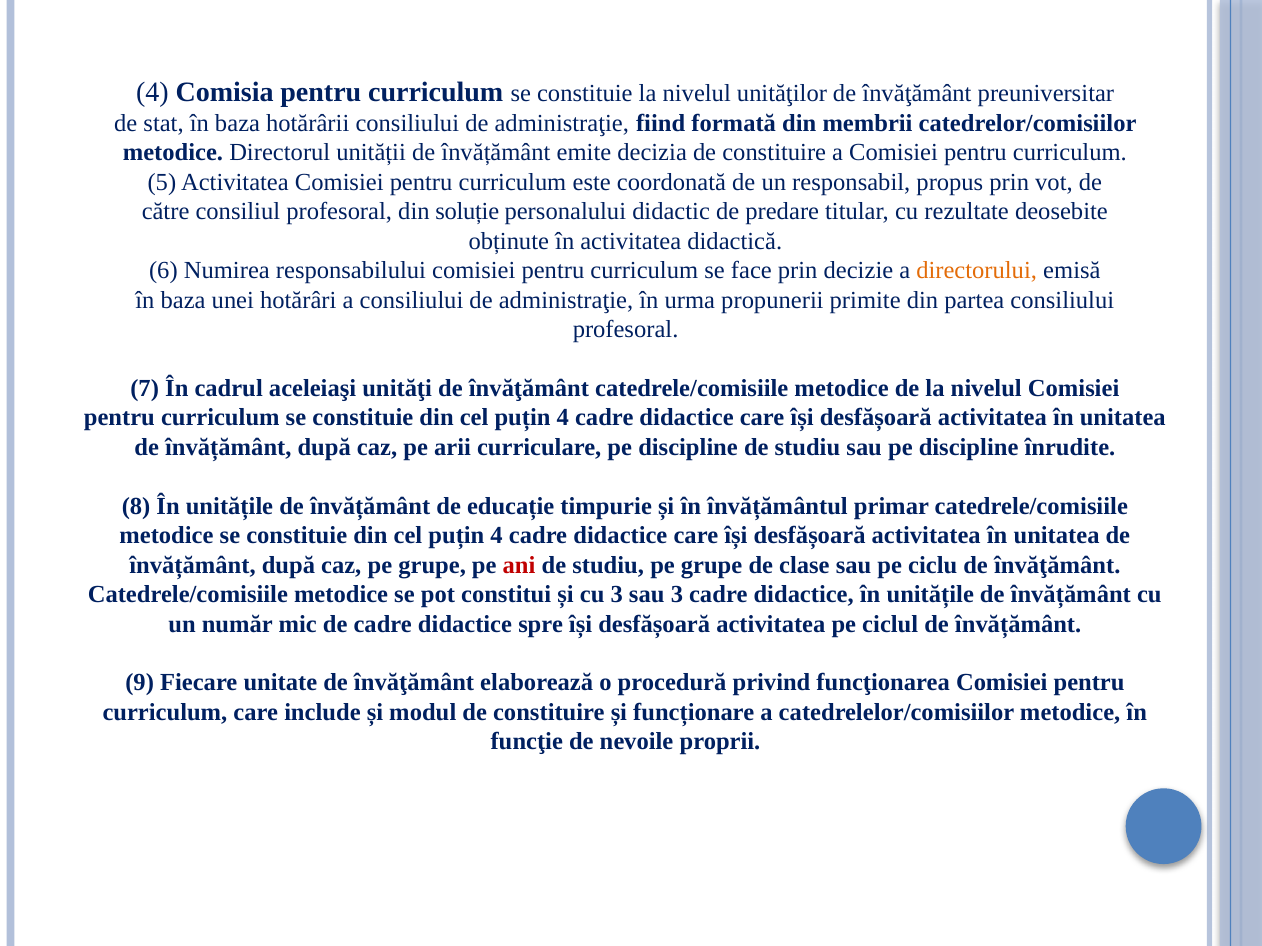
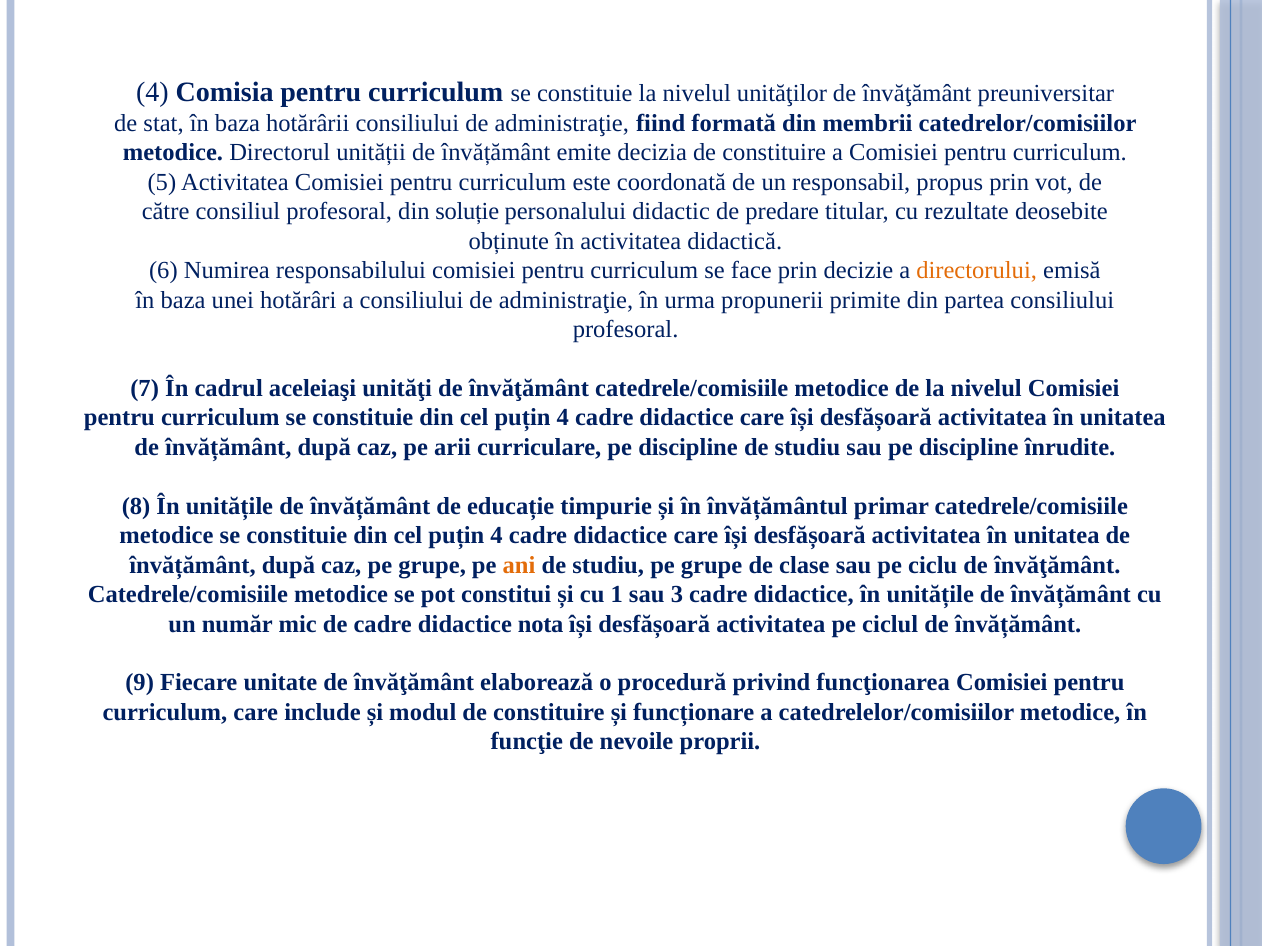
ani colour: red -> orange
cu 3: 3 -> 1
spre: spre -> nota
